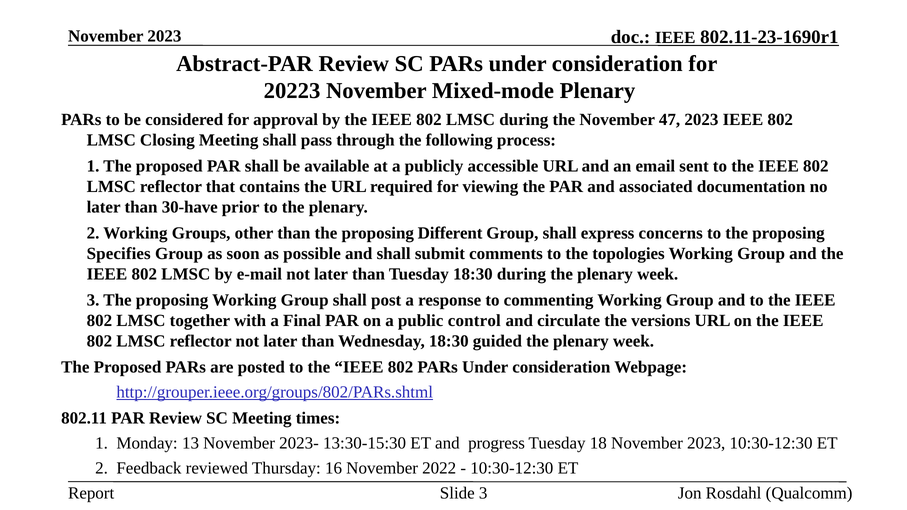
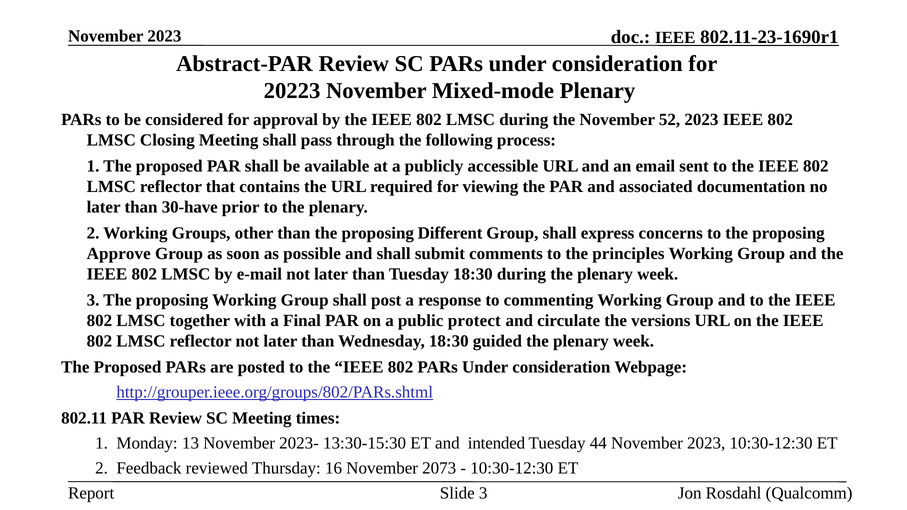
47: 47 -> 52
Specifies: Specifies -> Approve
topologies: topologies -> principles
control: control -> protect
progress: progress -> intended
18: 18 -> 44
2022: 2022 -> 2073
